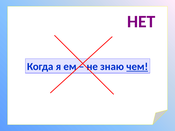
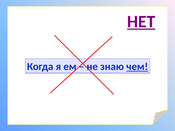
НЕТ underline: none -> present
